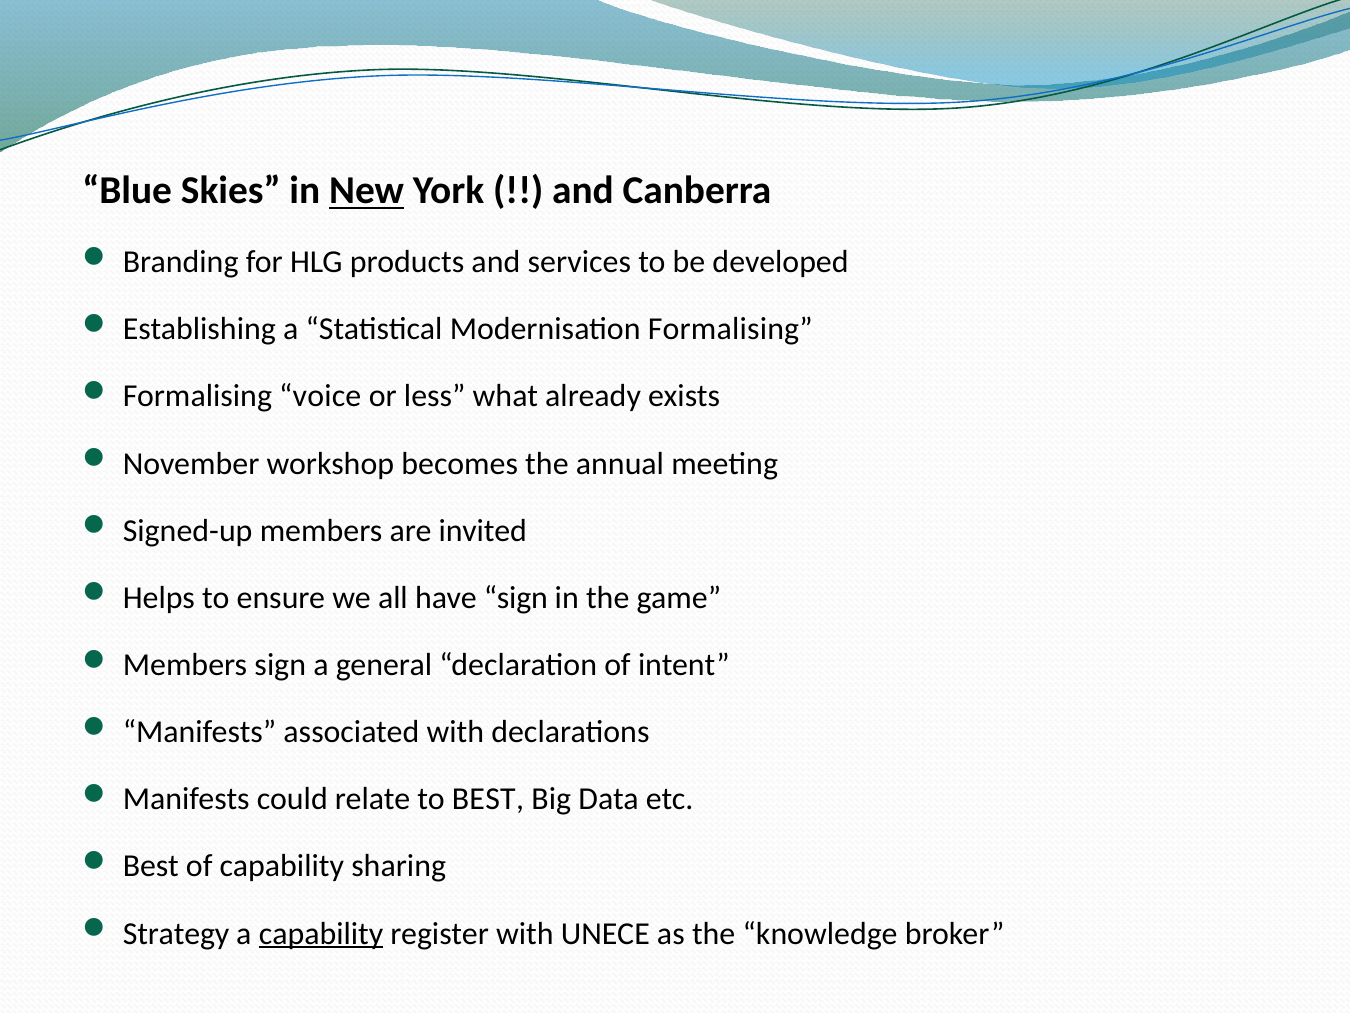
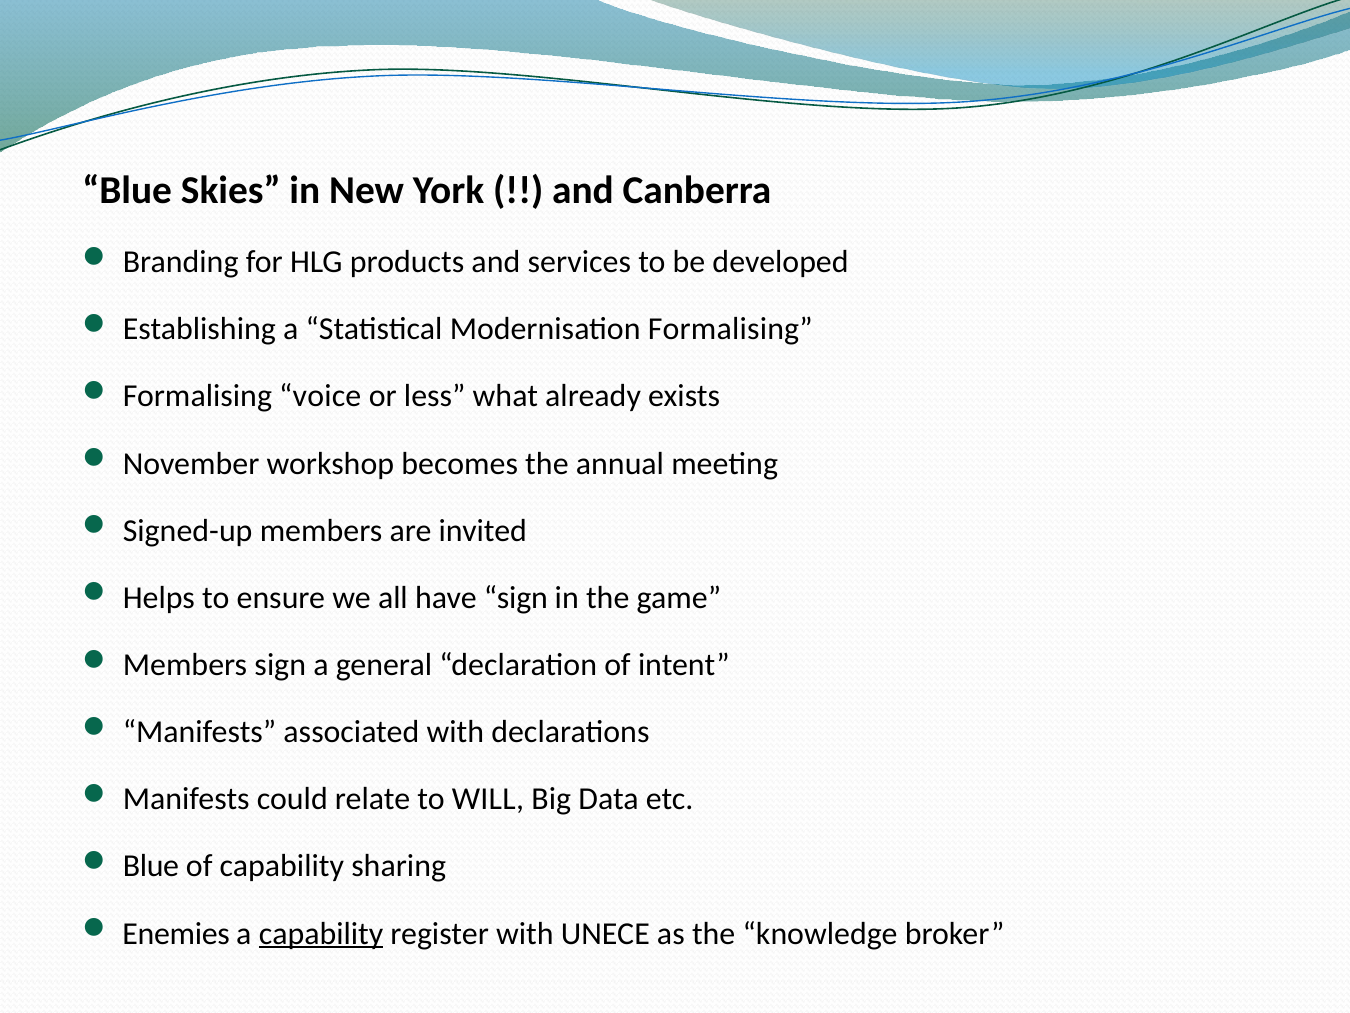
New underline: present -> none
to BEST: BEST -> WILL
Best at (151, 866): Best -> Blue
Strategy: Strategy -> Enemies
